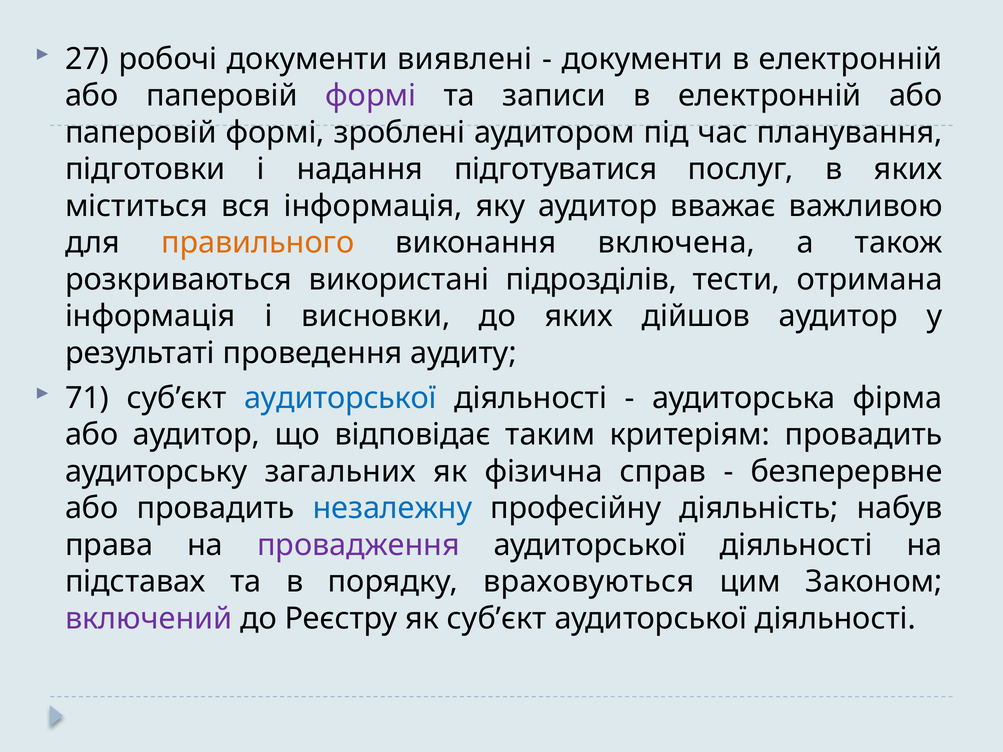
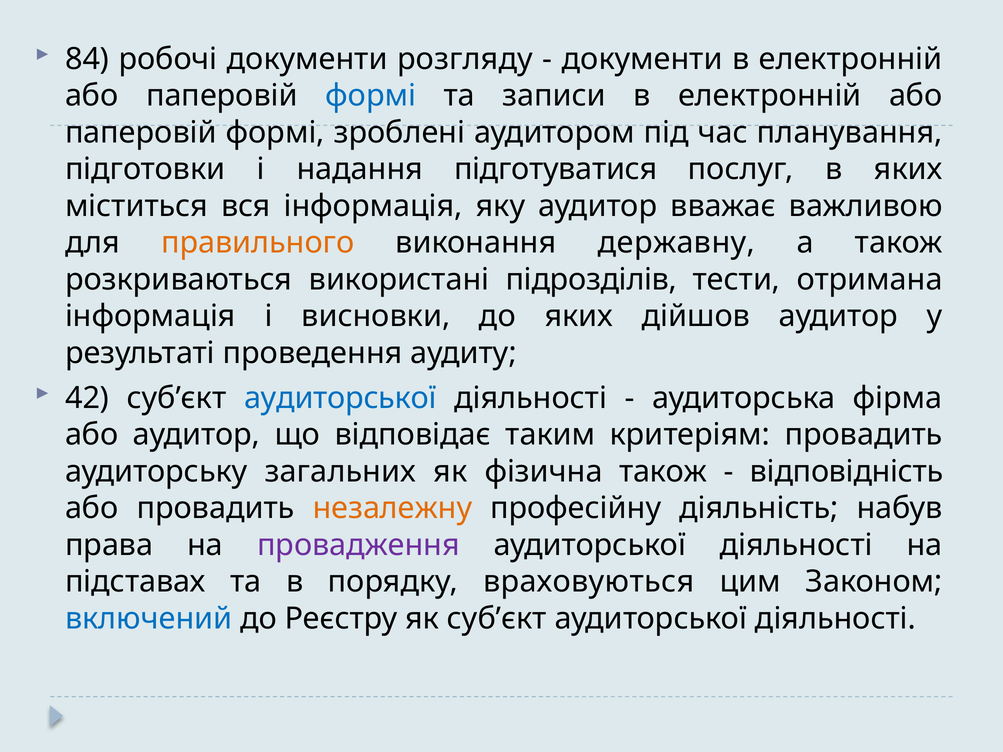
27: 27 -> 84
виявлені: виявлені -> розгляду
формі at (371, 96) colour: purple -> blue
включена: включена -> державну
71: 71 -> 42
фізична справ: справ -> також
безперервне: безперервне -> відповідність
незалежну colour: blue -> orange
включений colour: purple -> blue
